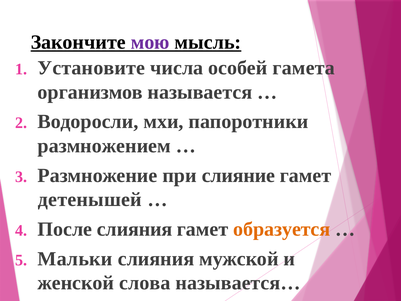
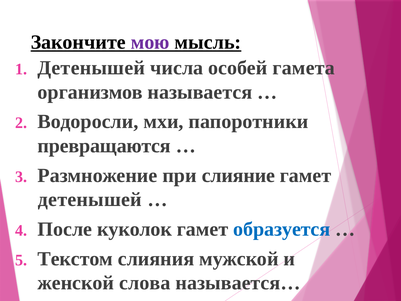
Установите at (91, 68): Установите -> Детенышей
размножением: размножением -> превращаются
После слияния: слияния -> куколок
образуется colour: orange -> blue
Мальки: Мальки -> Текстом
